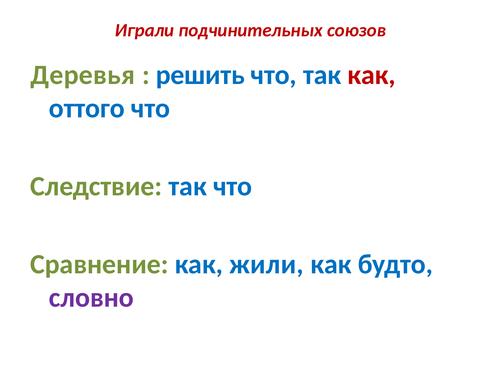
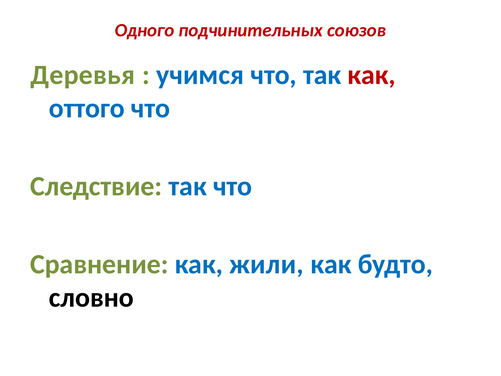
Играли: Играли -> Одного
решить: решить -> учимся
словно colour: purple -> black
